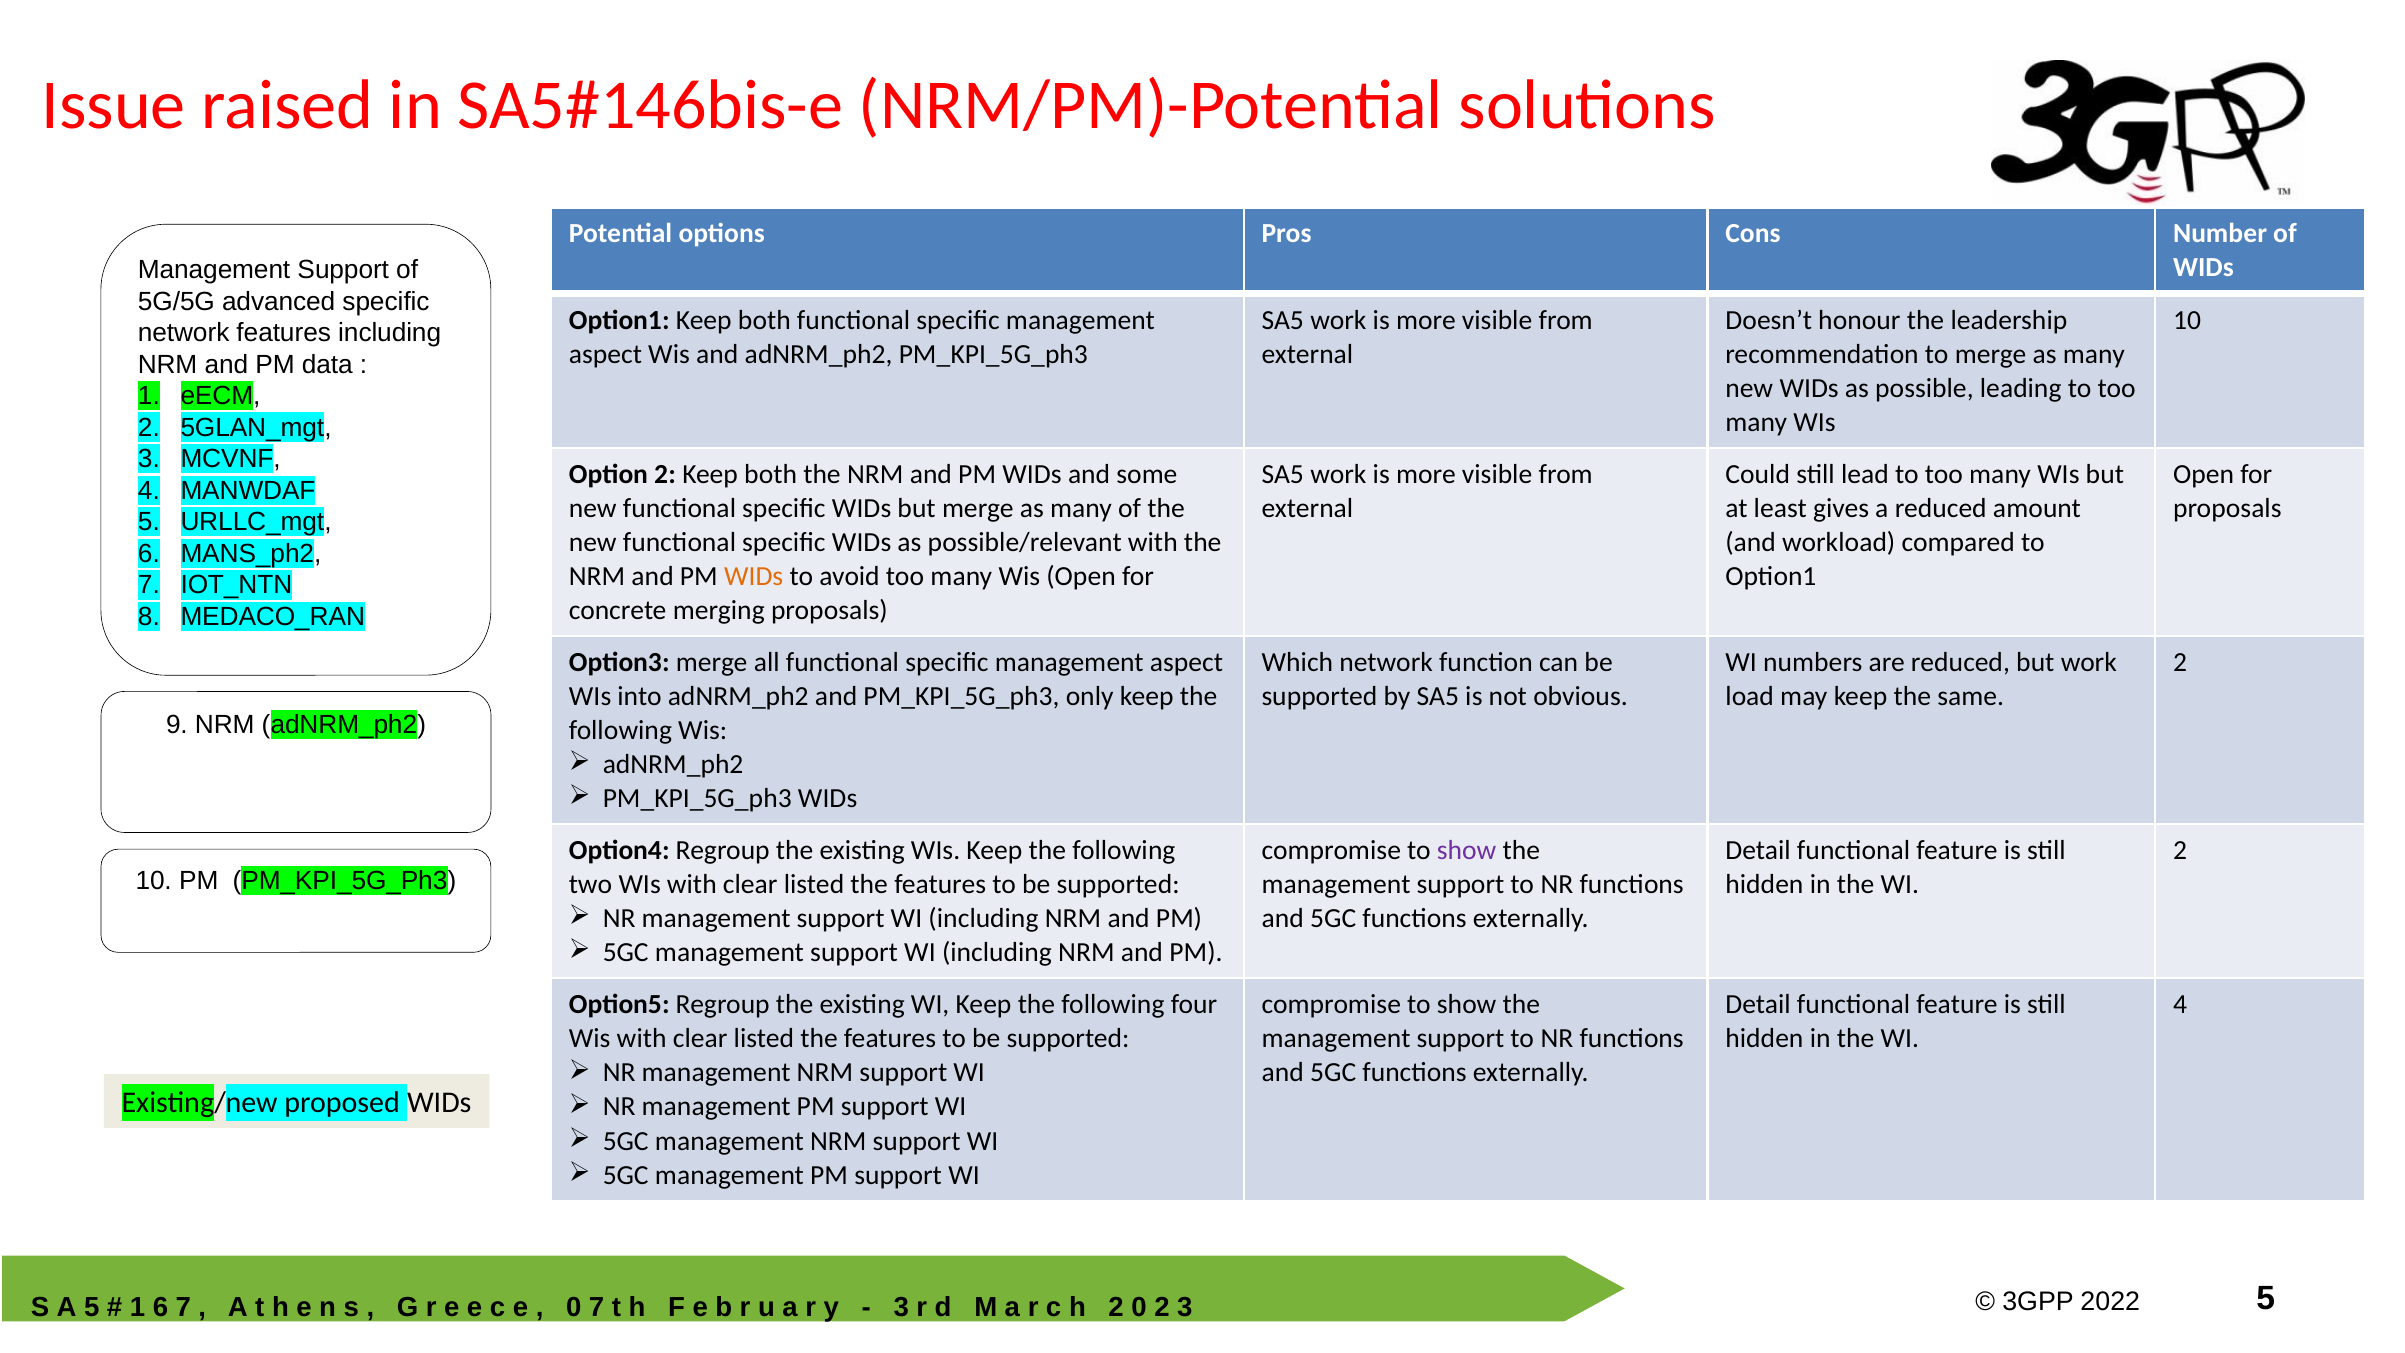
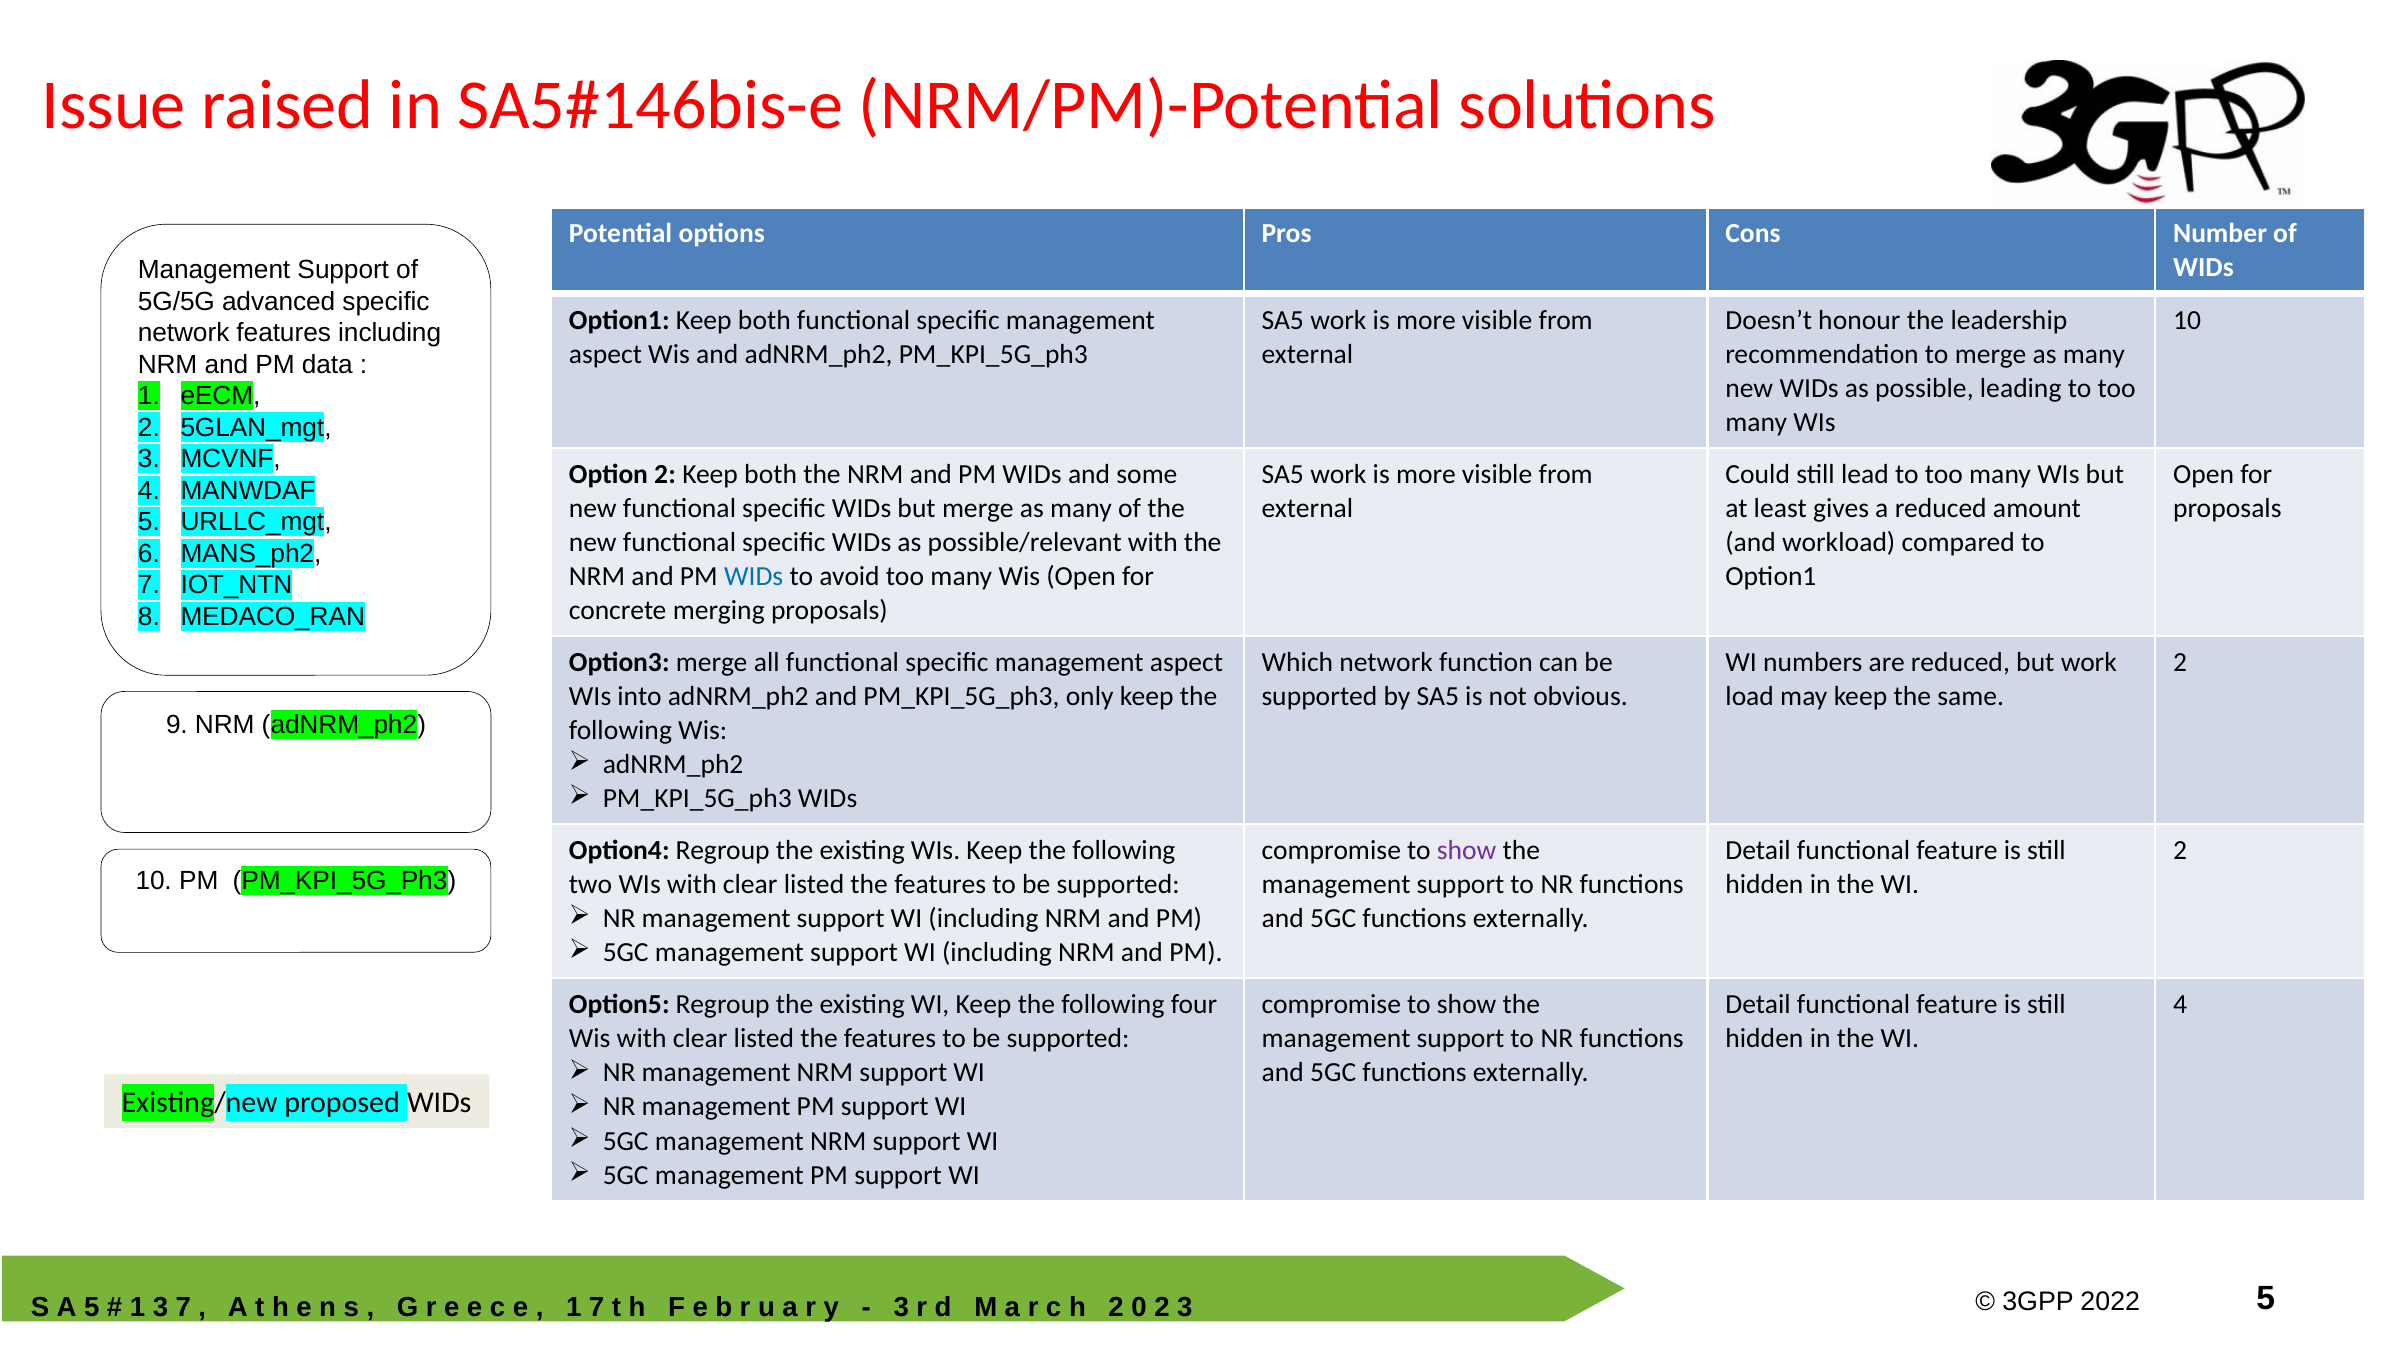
WIDs at (754, 576) colour: orange -> blue
6 at (160, 1308): 6 -> 3
0 at (574, 1308): 0 -> 1
